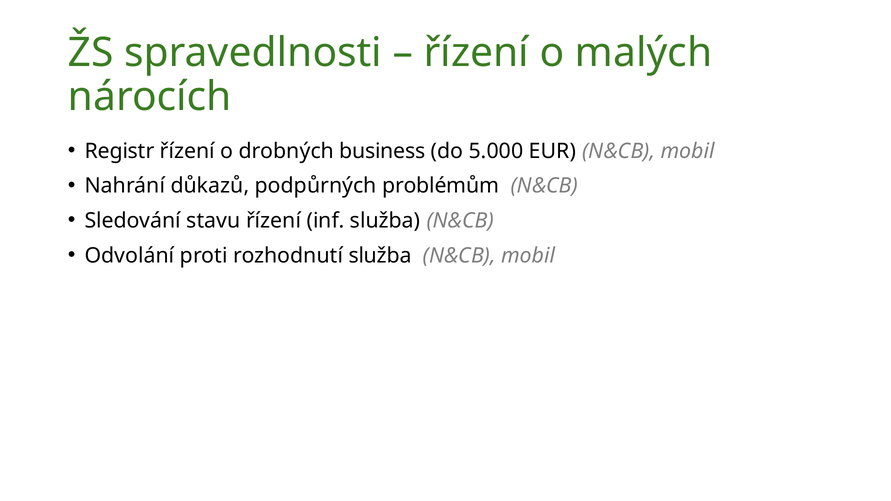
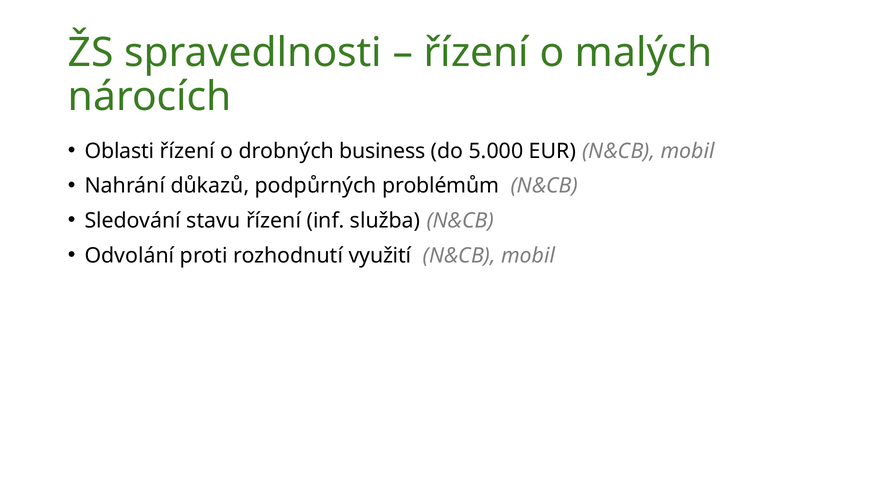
Registr: Registr -> Oblasti
rozhodnutí služba: služba -> využití
